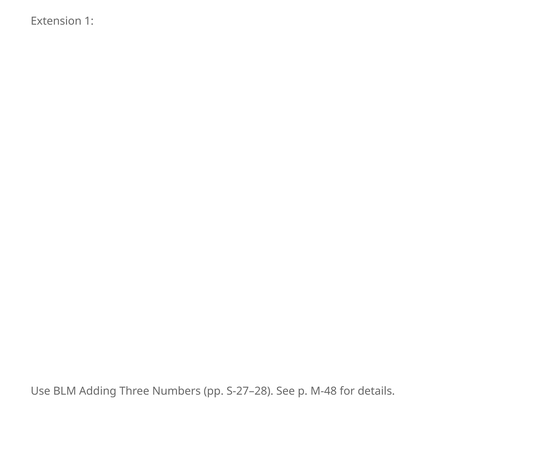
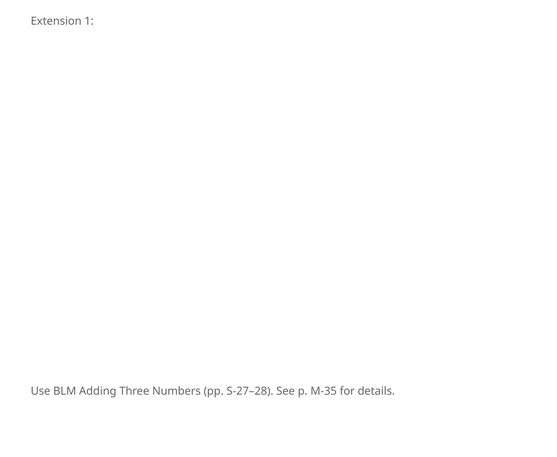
M-48: M-48 -> M-35
